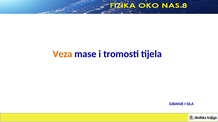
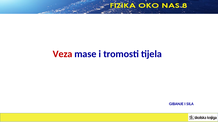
Veza colour: orange -> red
